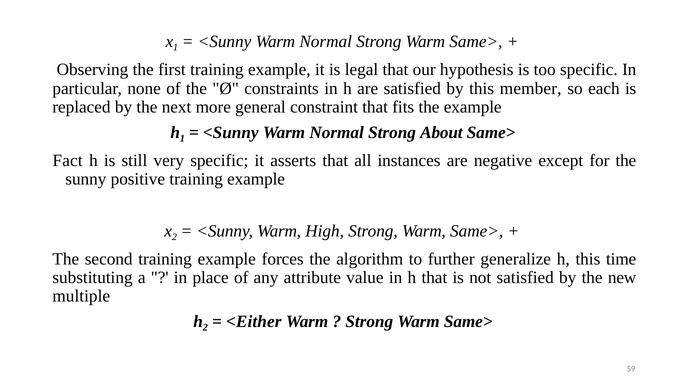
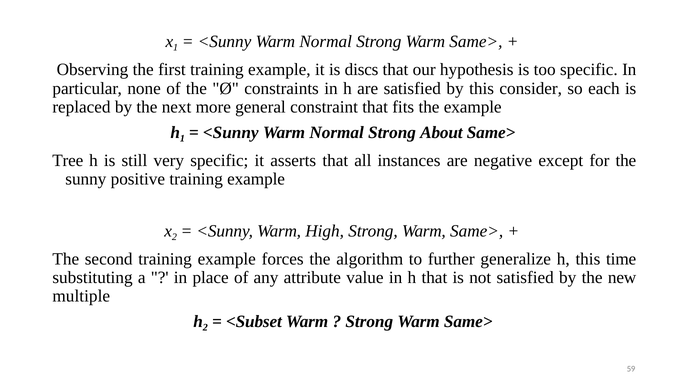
legal: legal -> discs
member: member -> consider
Fact: Fact -> Tree
<Either: <Either -> <Subset
